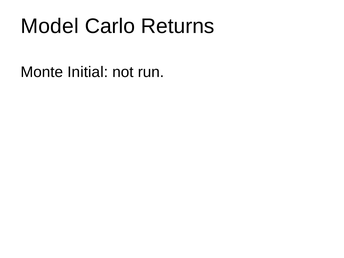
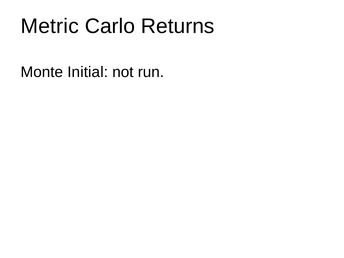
Model: Model -> Metric
